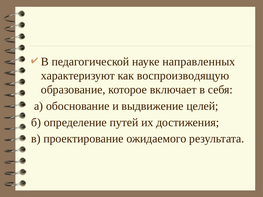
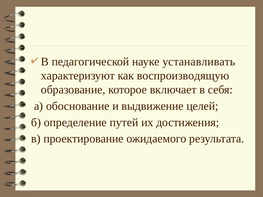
направленных: направленных -> устанавливать
